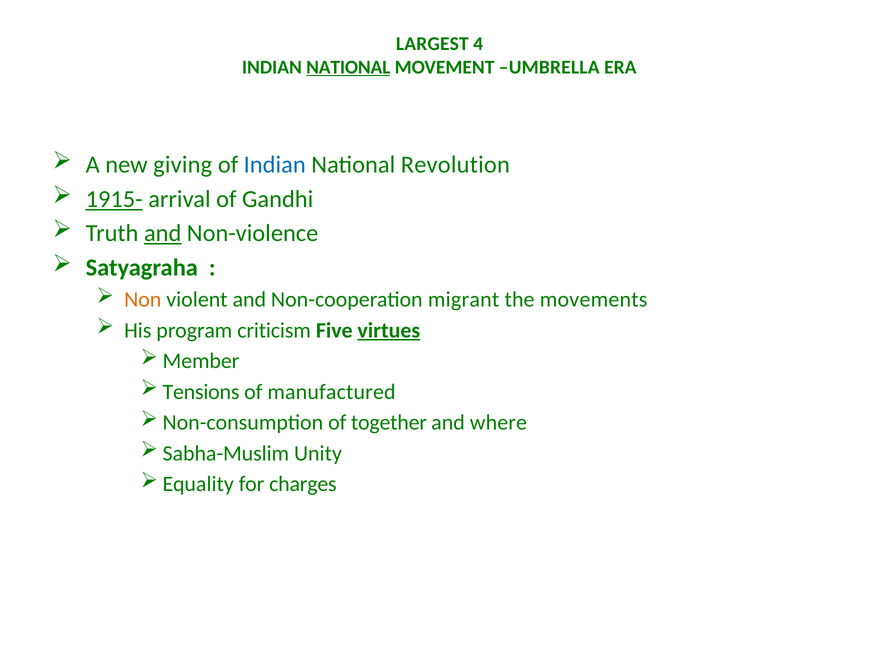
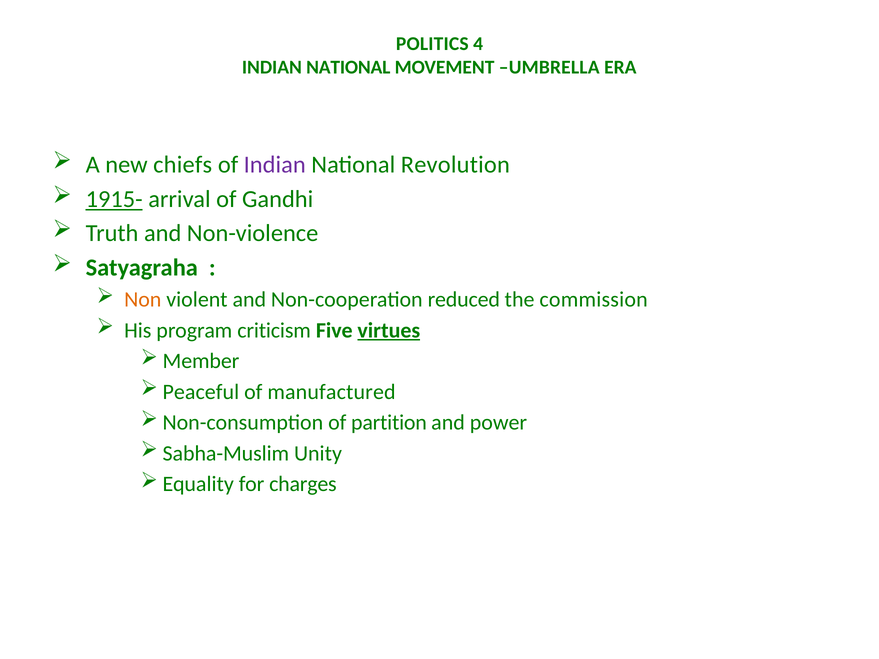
LARGEST: LARGEST -> POLITICS
NATIONAL at (348, 67) underline: present -> none
giving: giving -> chiefs
Indian at (275, 165) colour: blue -> purple
and at (163, 233) underline: present -> none
migrant: migrant -> reduced
movements: movements -> commission
Tensions: Tensions -> Peaceful
together: together -> partition
where: where -> power
